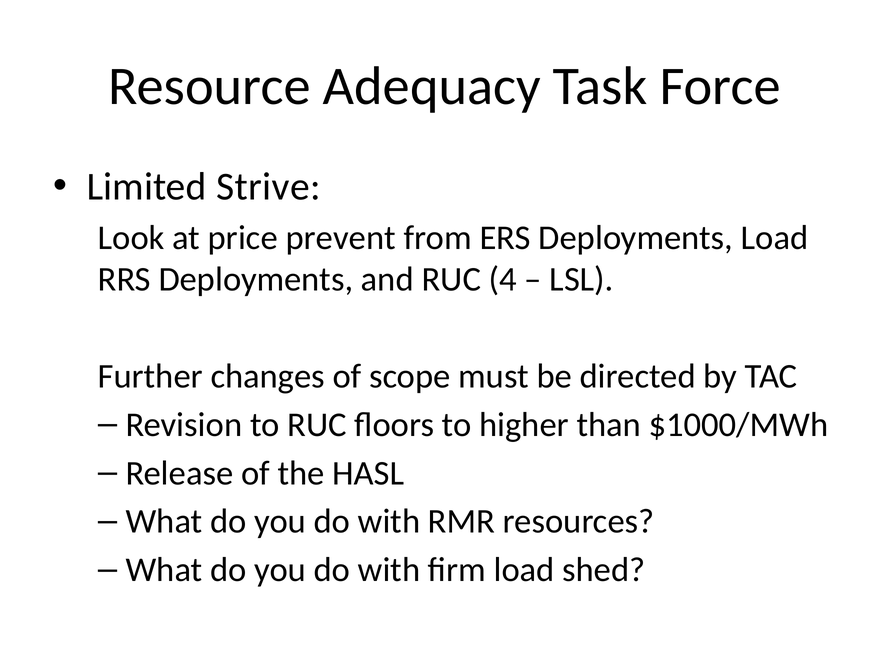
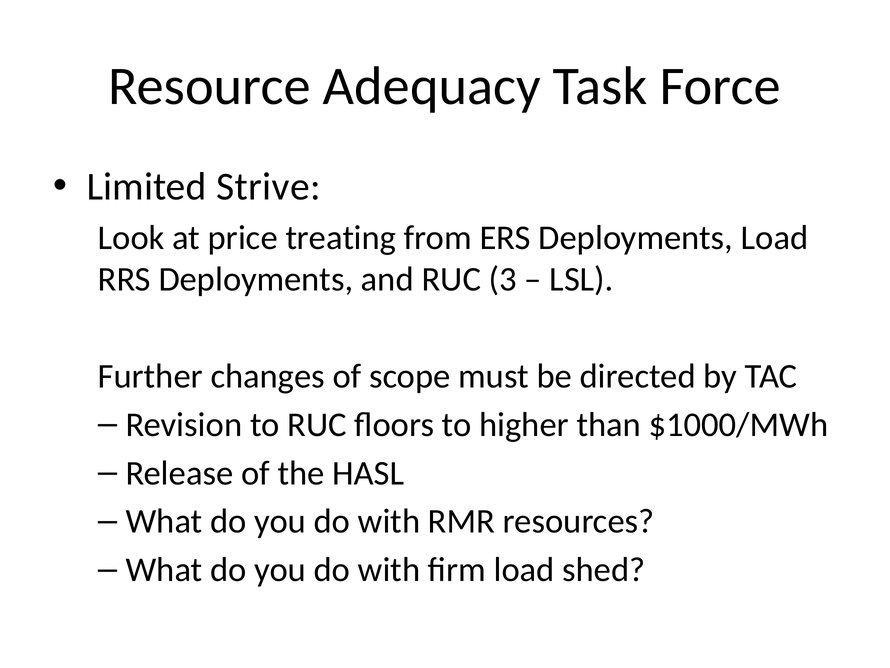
prevent: prevent -> treating
4: 4 -> 3
